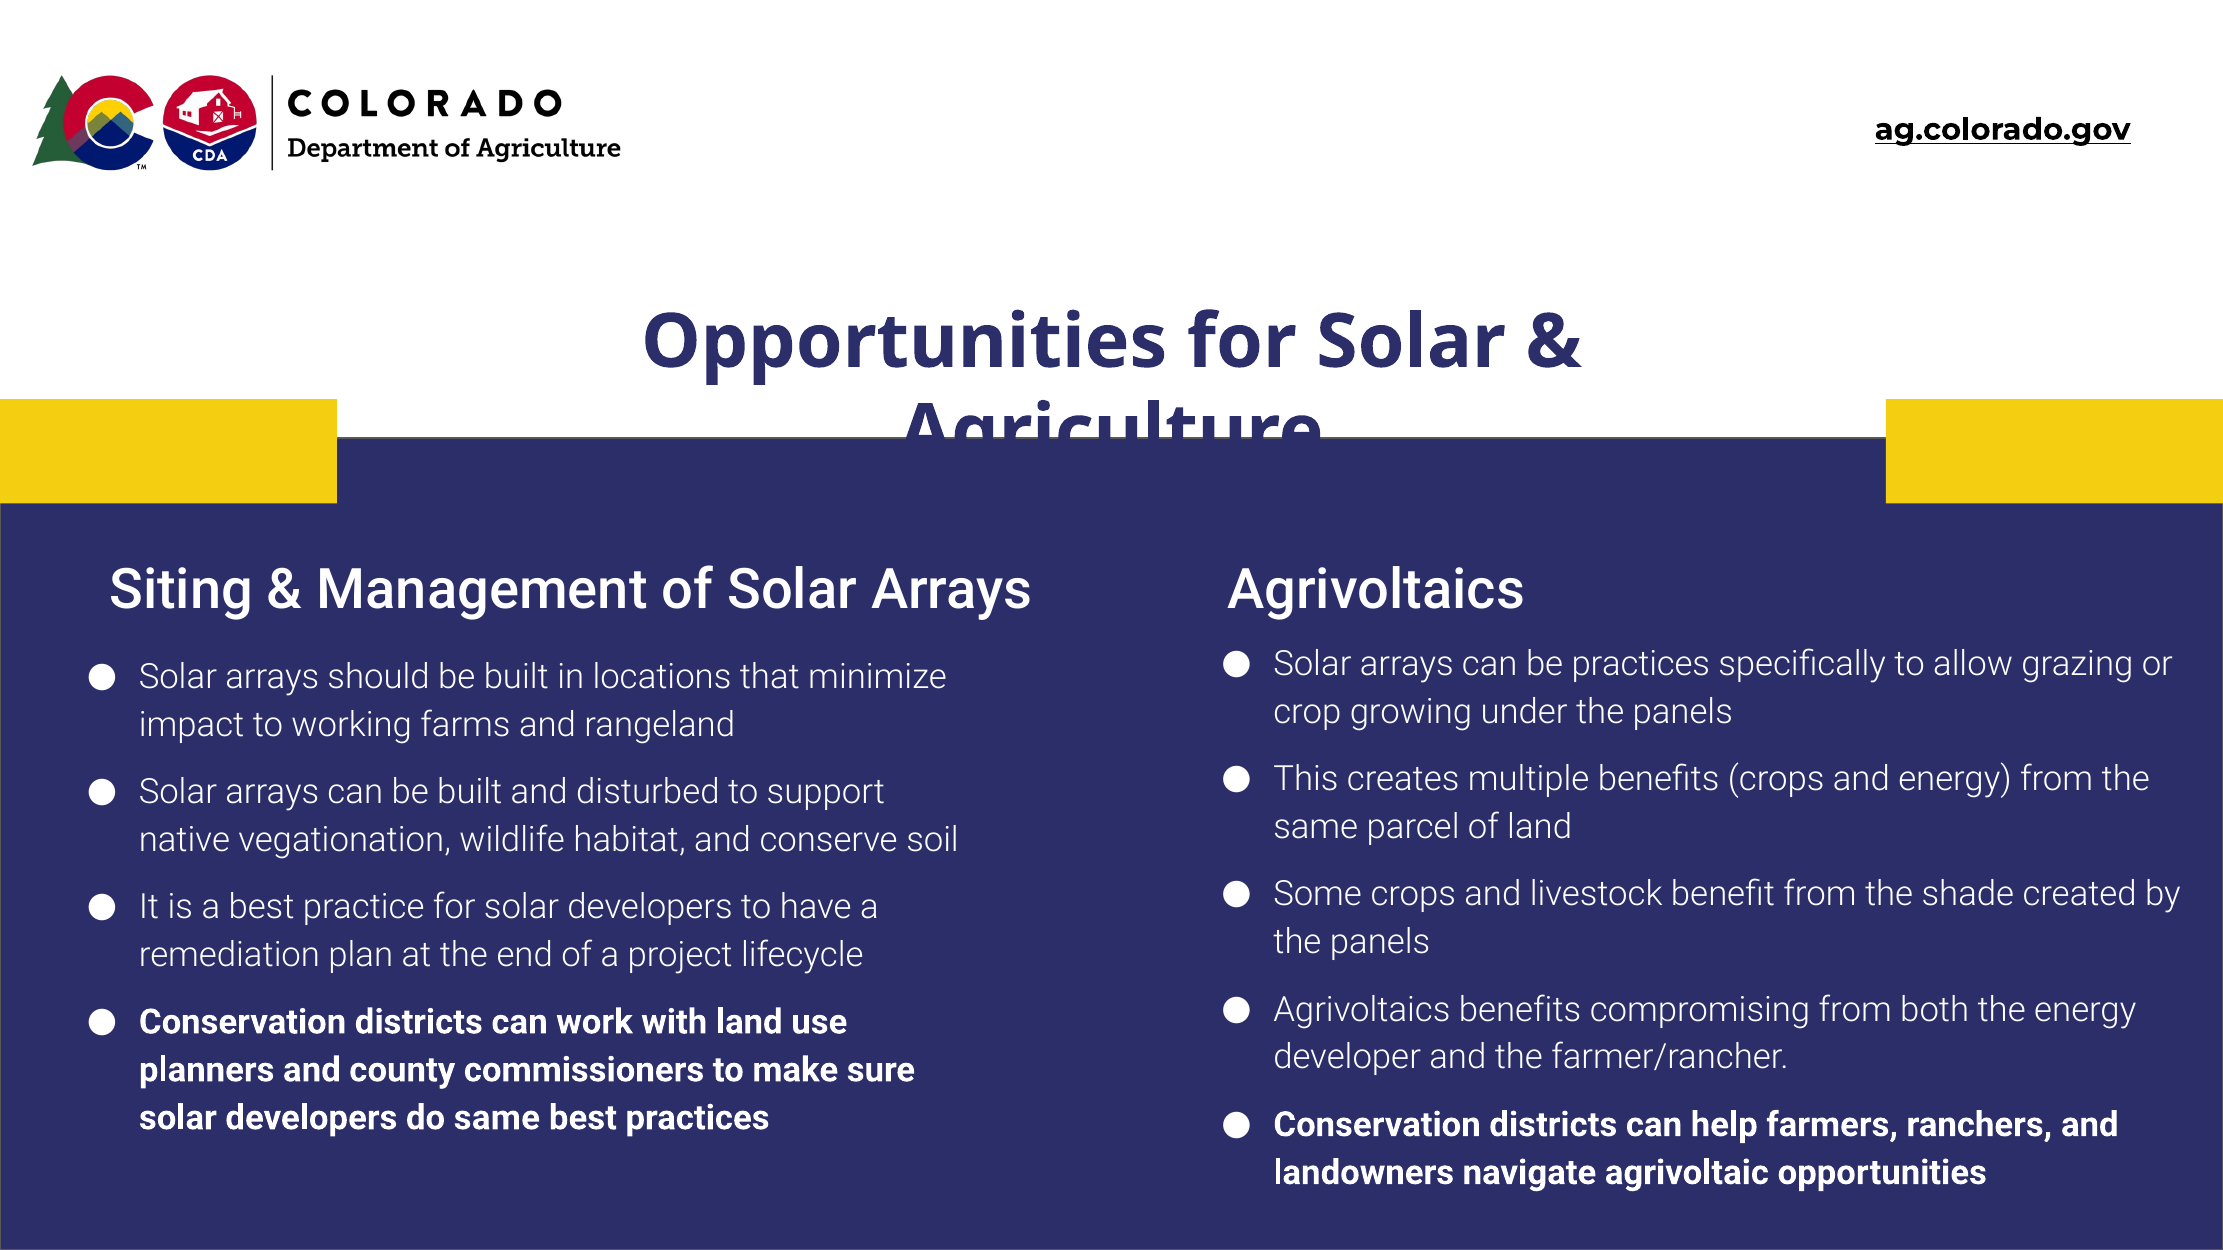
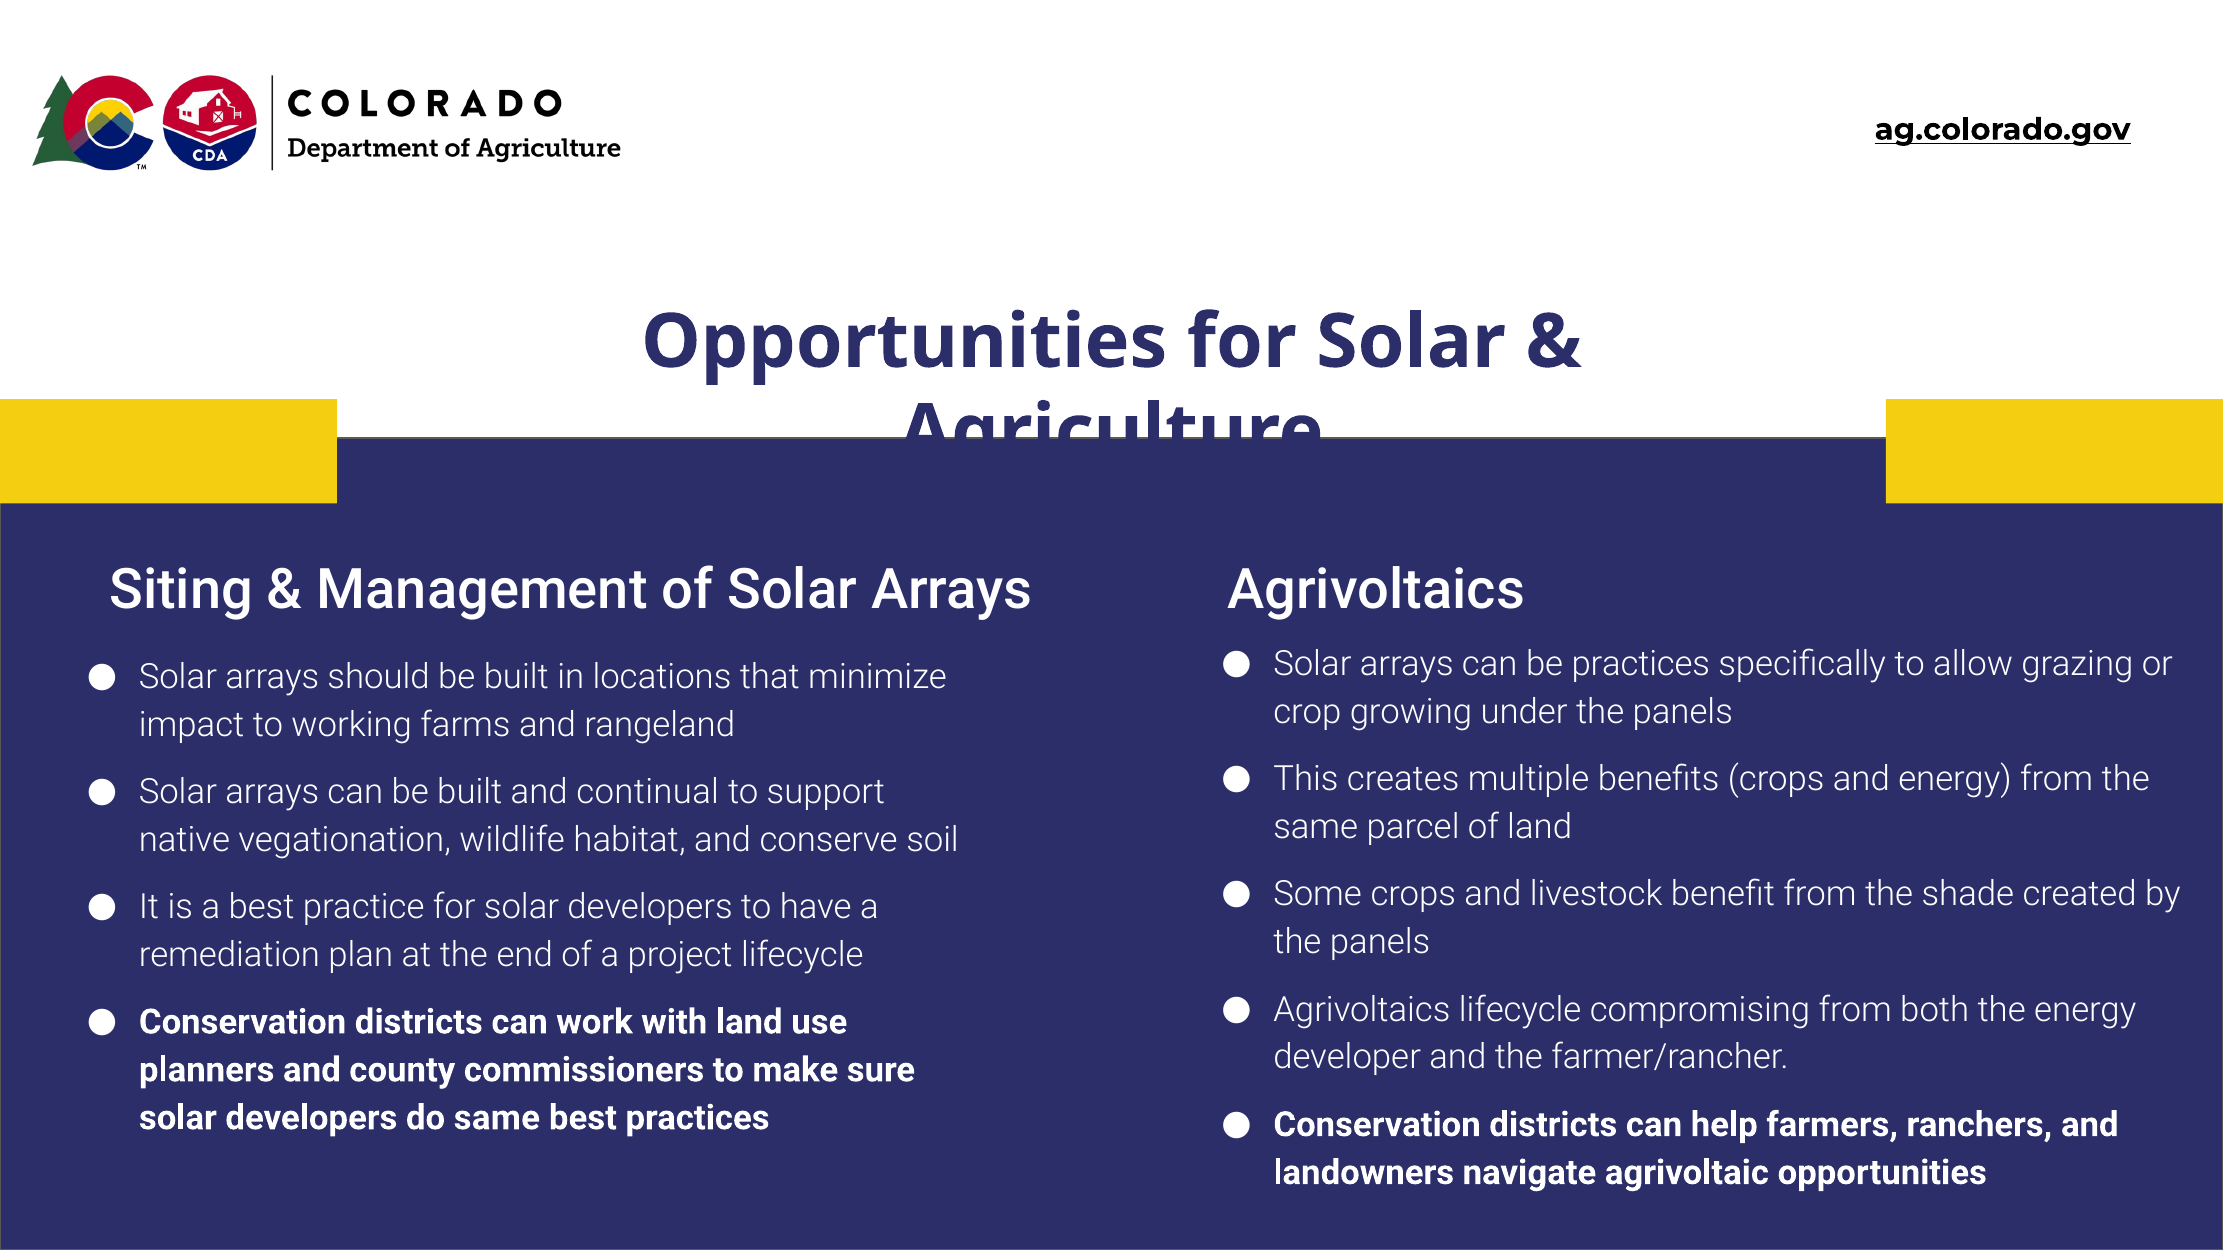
disturbed: disturbed -> continual
Agrivoltaics benefits: benefits -> lifecycle
